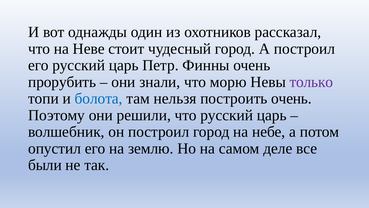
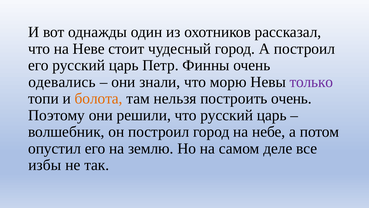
прорубить: прорубить -> одевались
болота colour: blue -> orange
были: были -> избы
